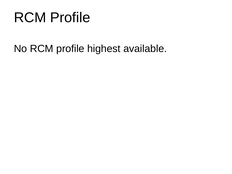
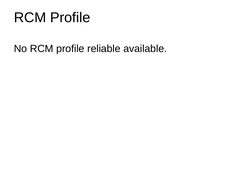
highest: highest -> reliable
